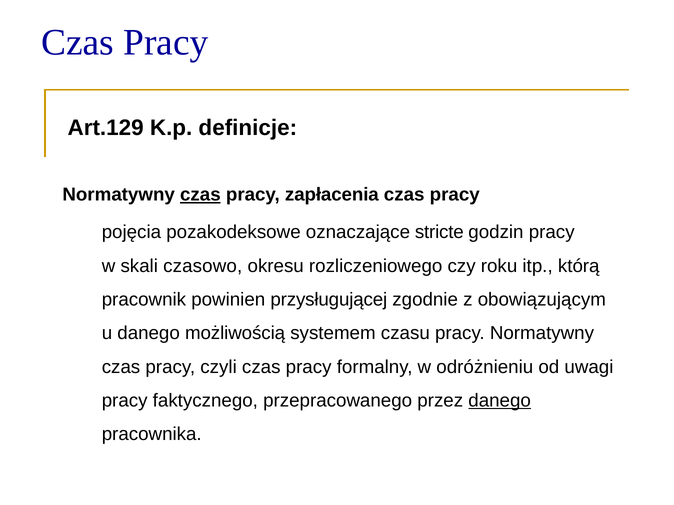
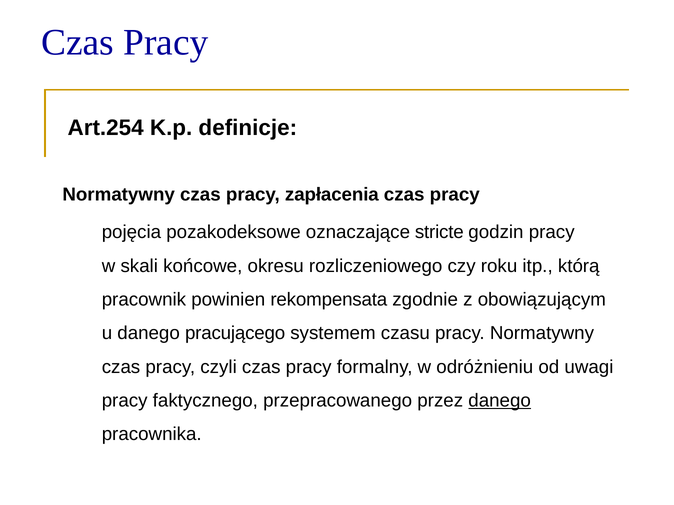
Art.129: Art.129 -> Art.254
czas at (200, 195) underline: present -> none
czasowo: czasowo -> końcowe
przysługującej: przysługującej -> rekompensata
możliwością: możliwością -> pracującego
